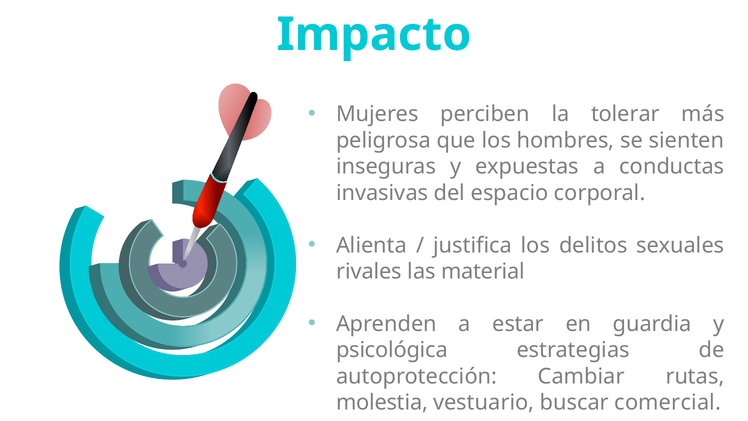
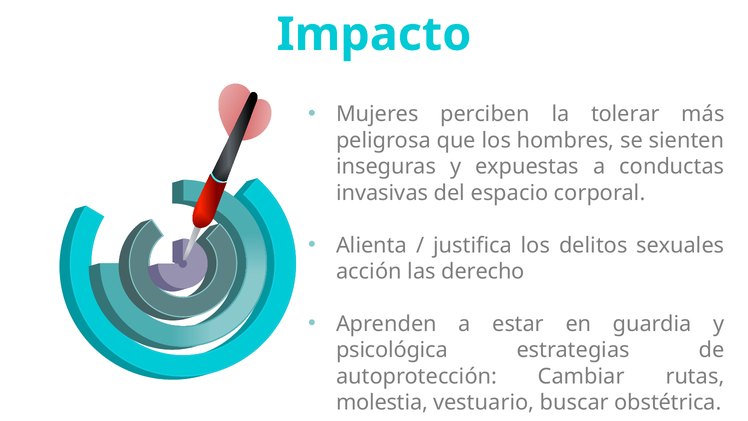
rivales: rivales -> acción
material: material -> derecho
comercial: comercial -> obstétrica
